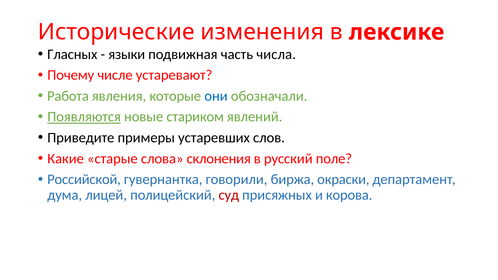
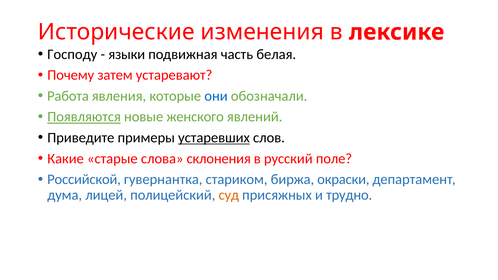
Гласных: Гласных -> Господу
числа: числа -> белая
числе: числе -> затем
стариком: стариком -> женского
устаревших underline: none -> present
говорили: говорили -> стариком
суд colour: red -> orange
корова: корова -> трудно
